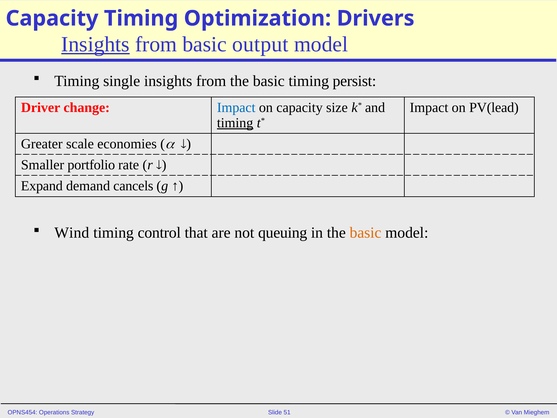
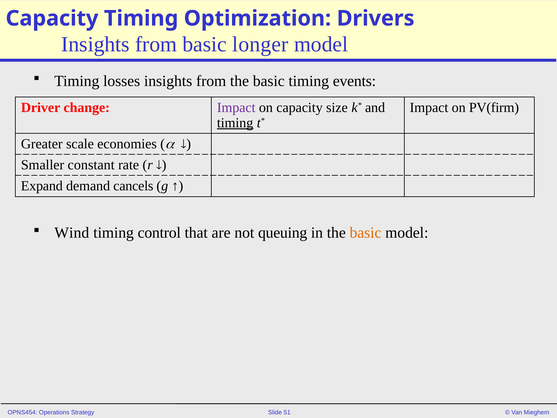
Insights at (96, 44) underline: present -> none
output: output -> longer
single: single -> losses
persist: persist -> events
Impact at (236, 107) colour: blue -> purple
PV(lead: PV(lead -> PV(firm
portfolio: portfolio -> constant
